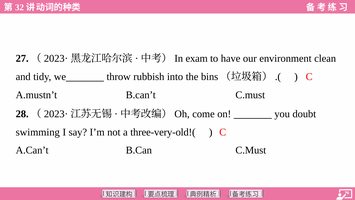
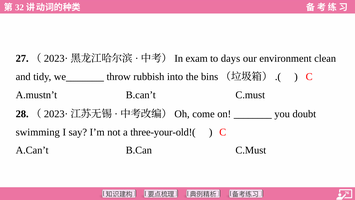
have: have -> days
three-very-old!(: three-very-old!( -> three-your-old!(
